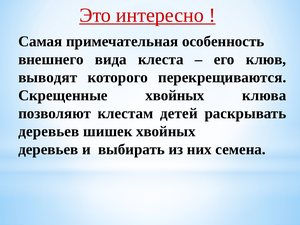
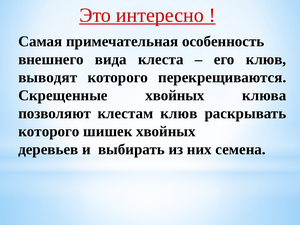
клестам детей: детей -> клюв
деревьев at (49, 131): деревьев -> которого
